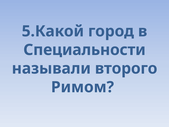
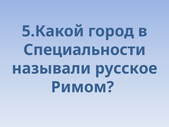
второго: второго -> русское
